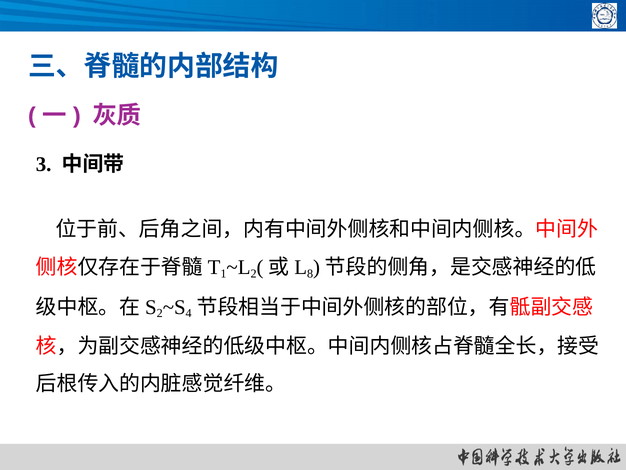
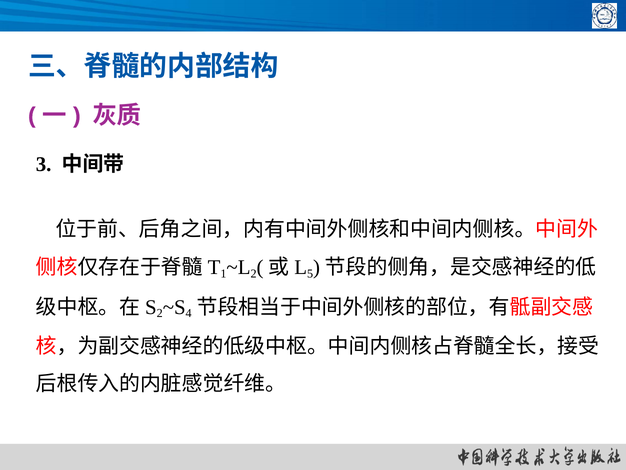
8: 8 -> 5
